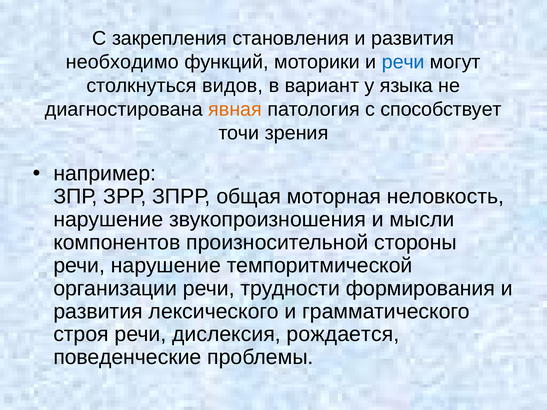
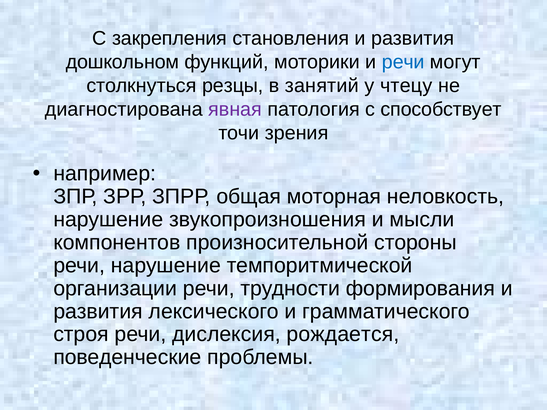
необходимо: необходимо -> дошкольном
видов: видов -> резцы
вариант: вариант -> занятий
языка: языка -> чтецу
явная colour: orange -> purple
